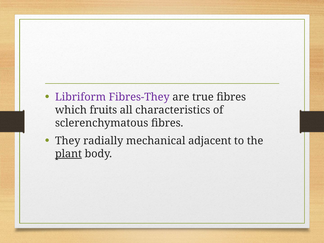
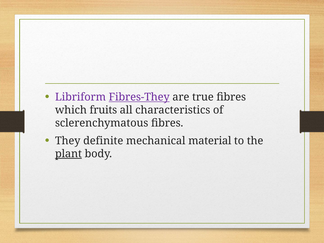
Fibres-They underline: none -> present
radially: radially -> definite
adjacent: adjacent -> material
